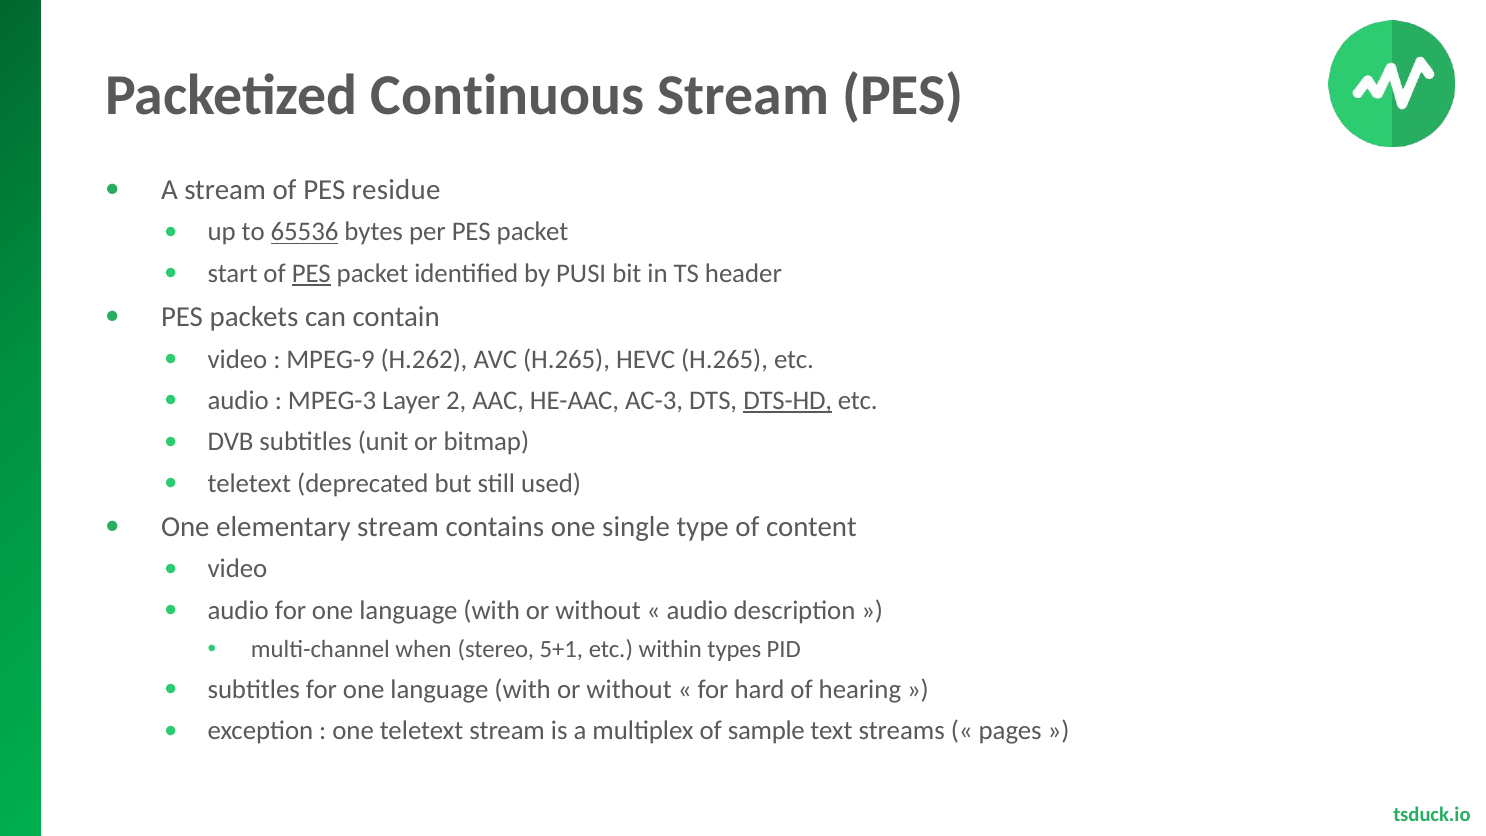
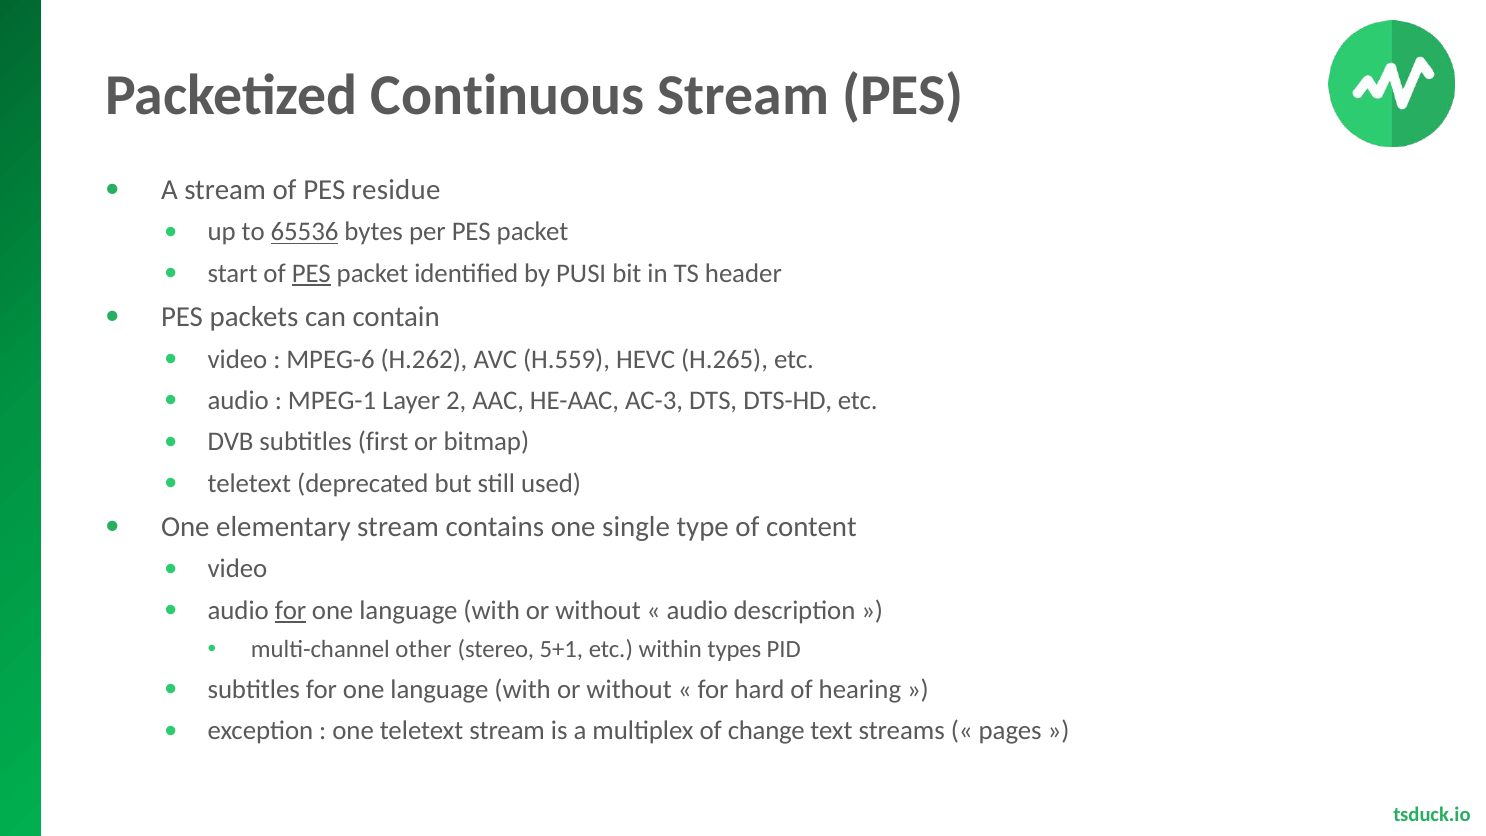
MPEG-9: MPEG-9 -> MPEG-6
AVC H.265: H.265 -> H.559
MPEG-3: MPEG-3 -> MPEG-1
DTS-HD underline: present -> none
unit: unit -> first
for at (290, 610) underline: none -> present
when: when -> other
sample: sample -> change
